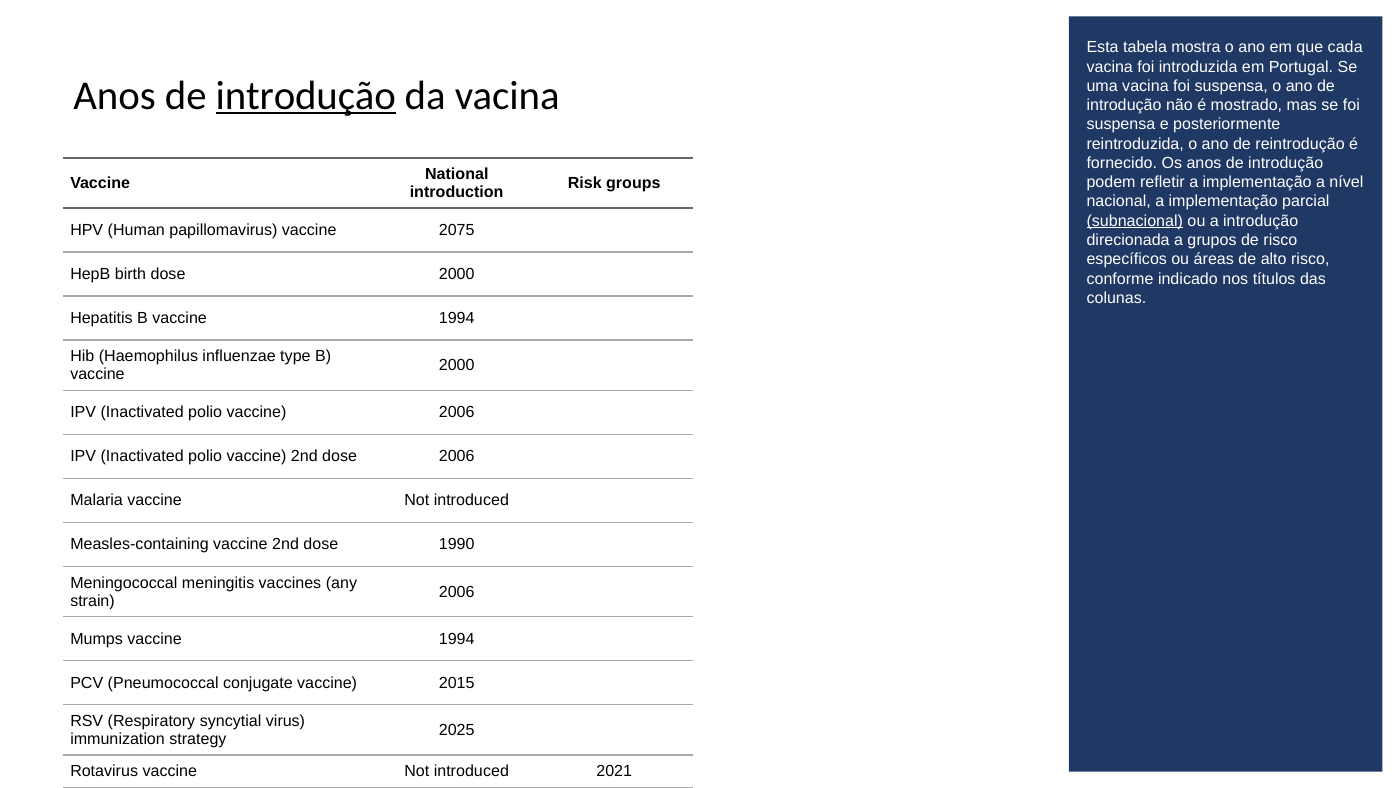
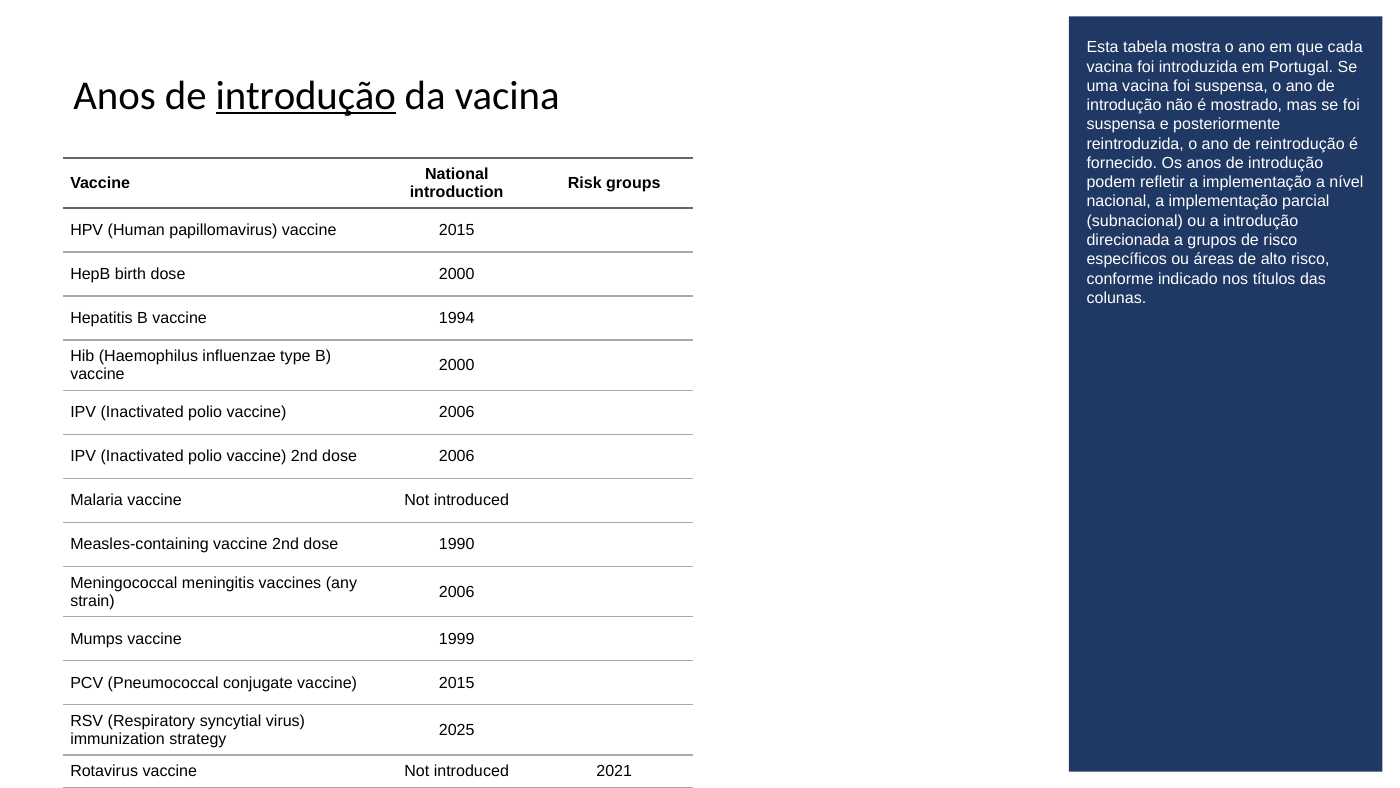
subnacional underline: present -> none
papillomavirus vaccine 2075: 2075 -> 2015
Mumps vaccine 1994: 1994 -> 1999
